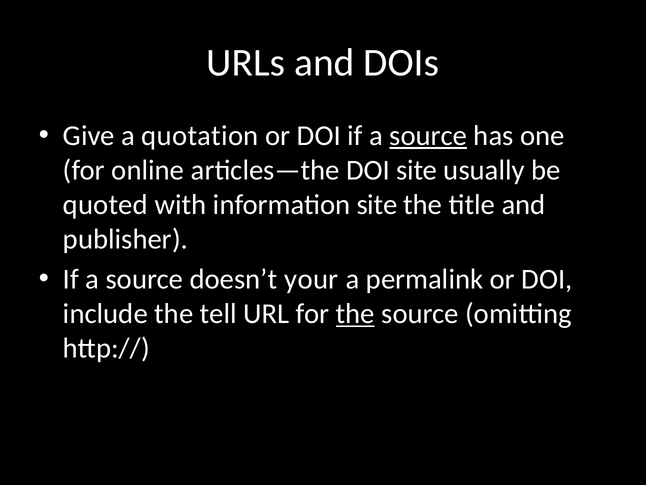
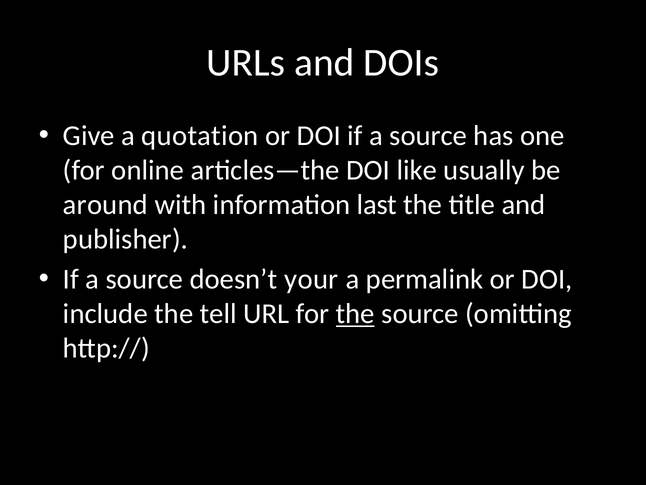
source at (428, 136) underline: present -> none
DOI site: site -> like
quoted: quoted -> around
information site: site -> last
